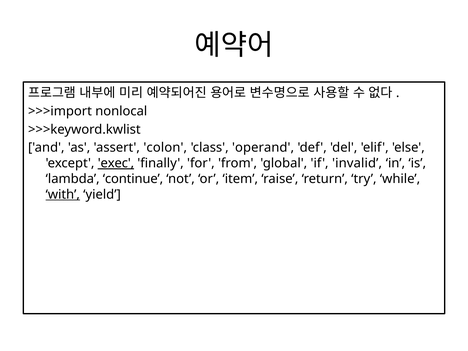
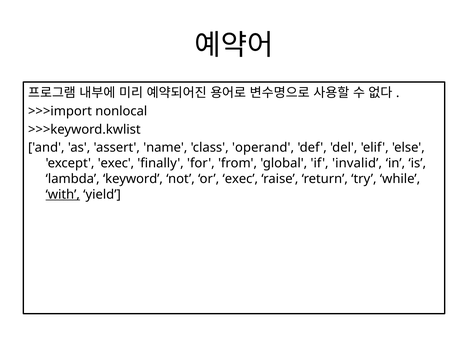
colon: colon -> name
exec at (116, 163) underline: present -> none
continue: continue -> keyword
or item: item -> exec
